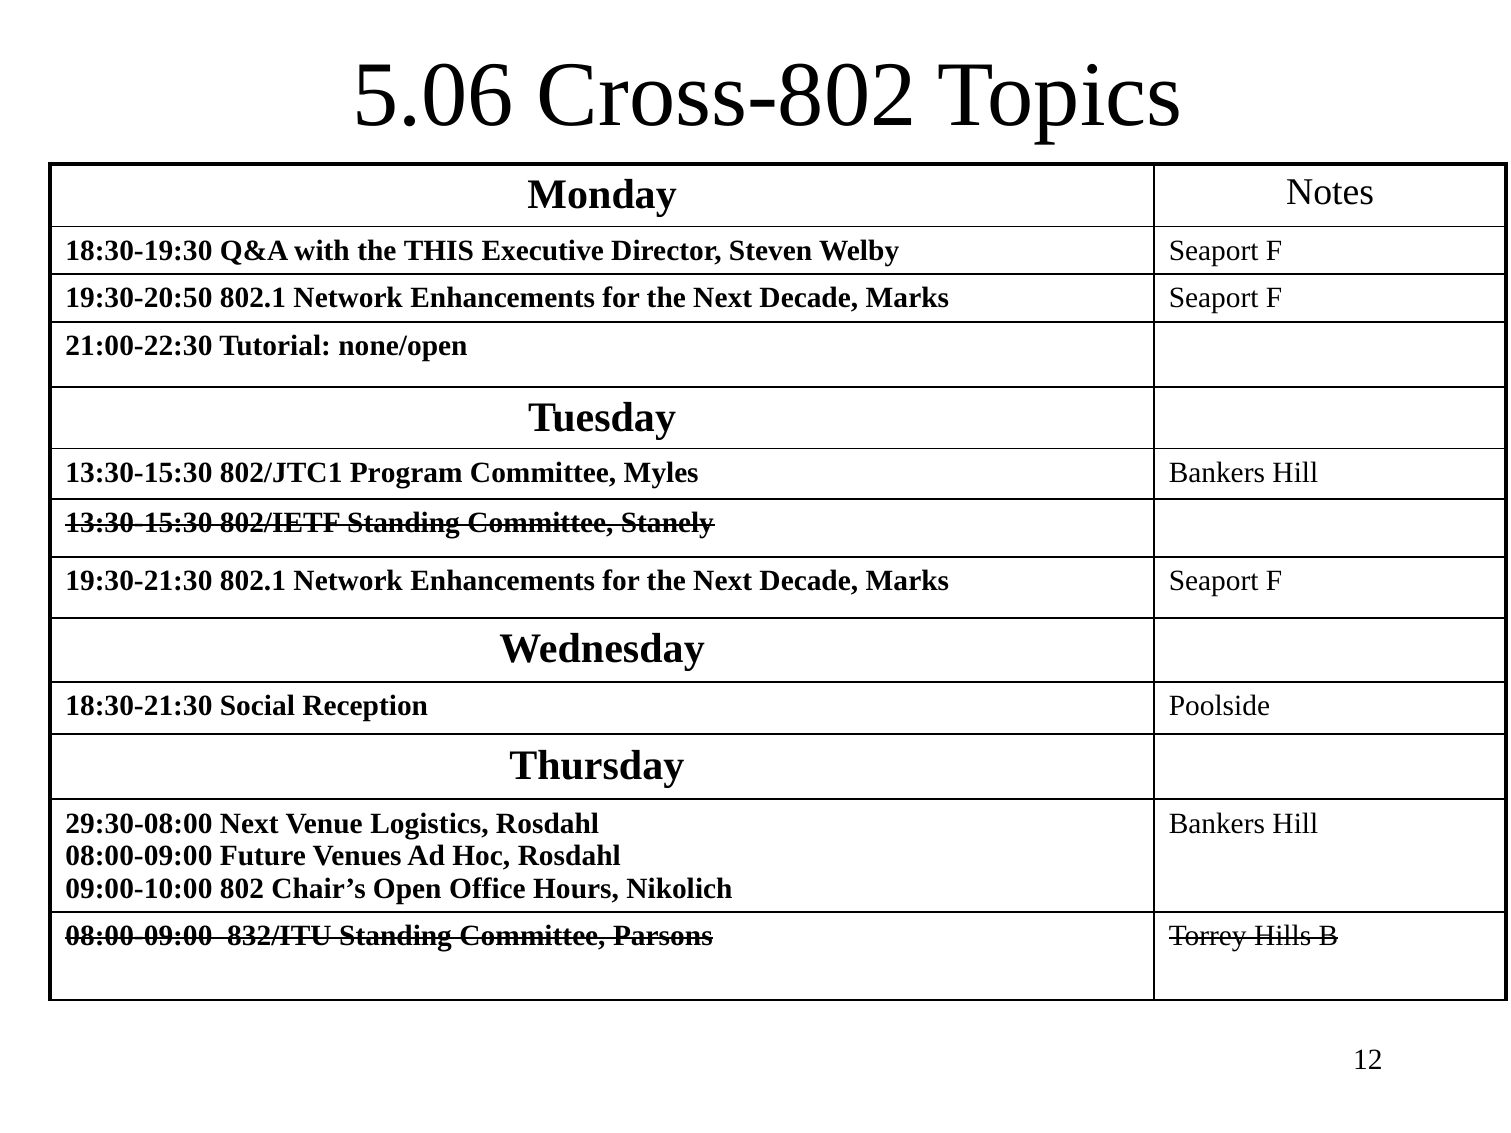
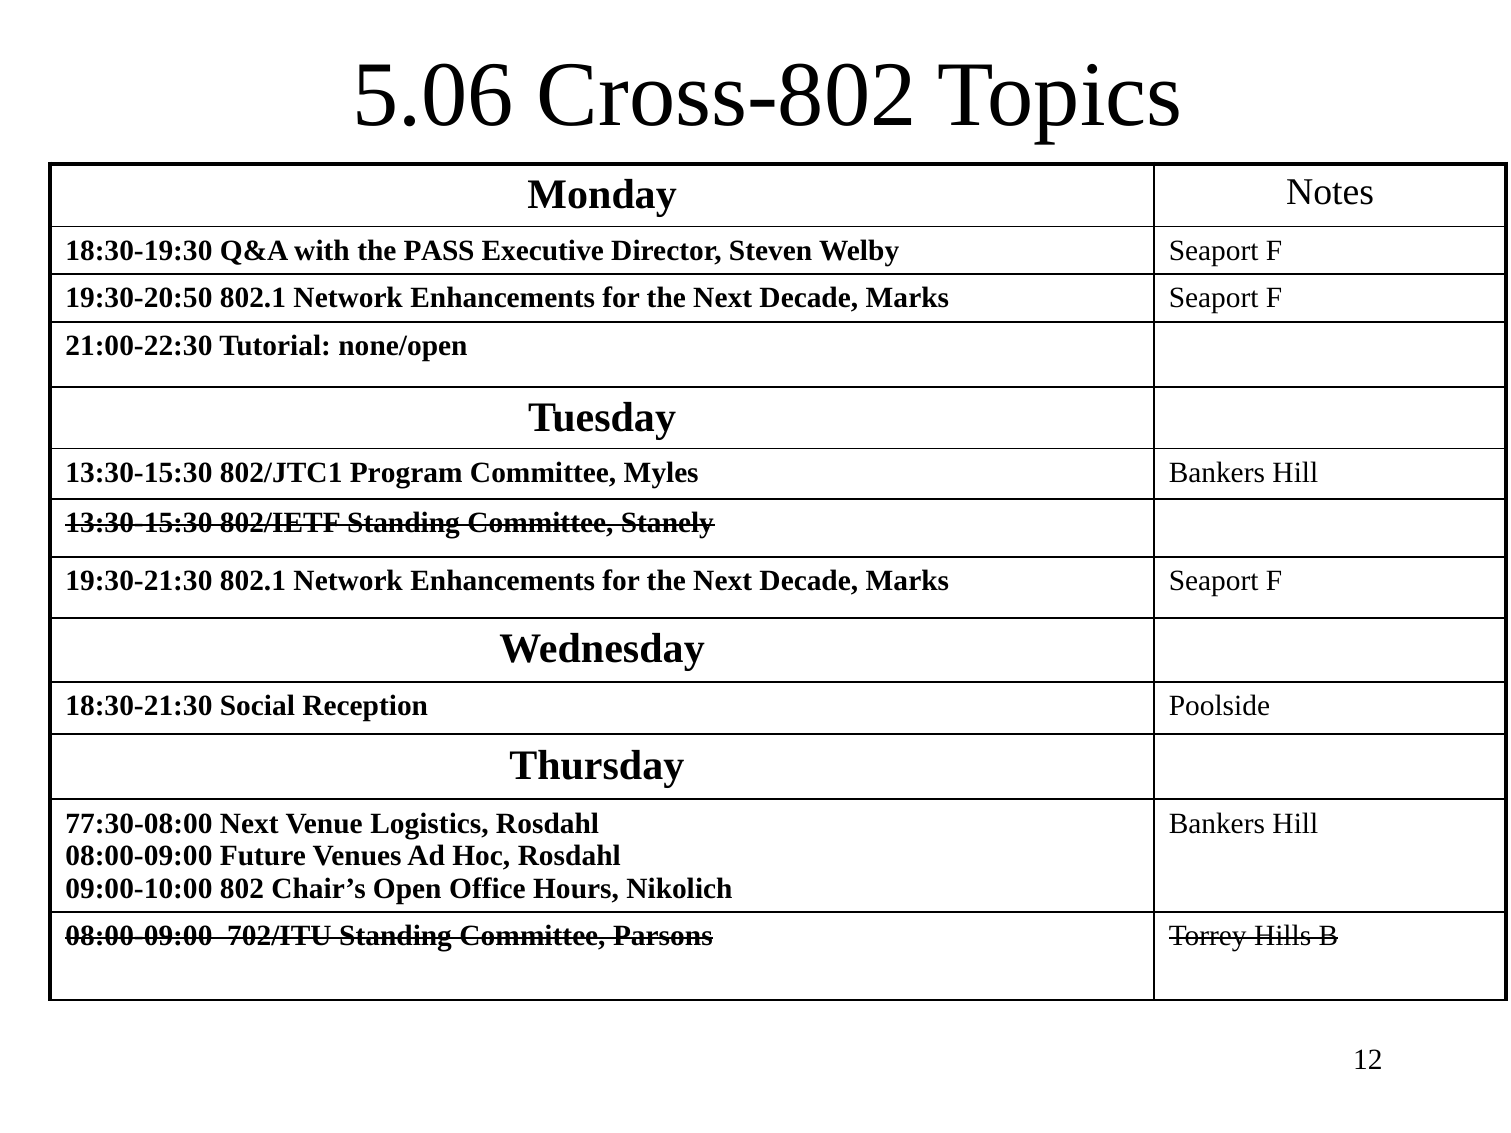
THIS: THIS -> PASS
29:30-08:00: 29:30-08:00 -> 77:30-08:00
832/ITU: 832/ITU -> 702/ITU
